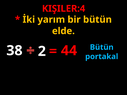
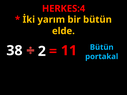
KIŞILER:4: KIŞILER:4 -> HERKES:4
44: 44 -> 11
